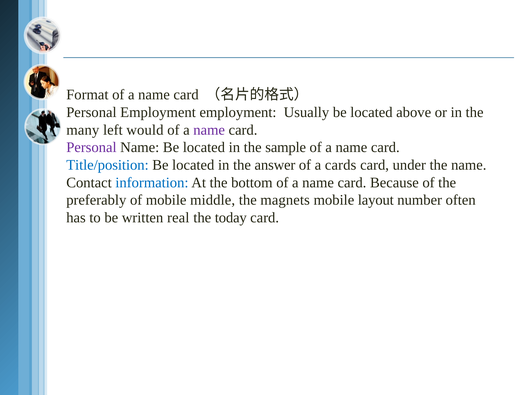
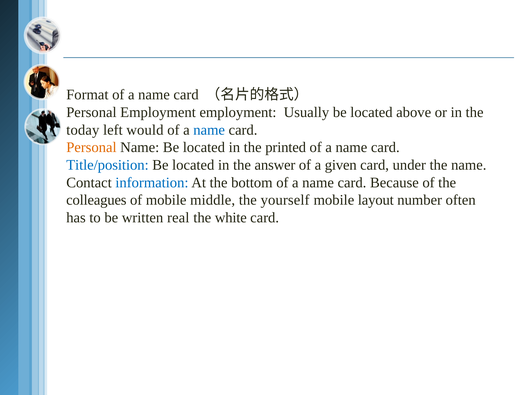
many: many -> today
name at (209, 130) colour: purple -> blue
Personal at (91, 147) colour: purple -> orange
sample: sample -> printed
cards: cards -> given
preferably: preferably -> colleagues
magnets: magnets -> yourself
today: today -> white
